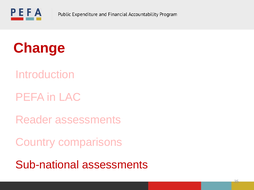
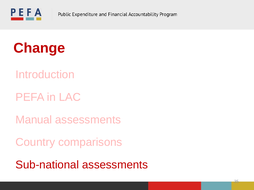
Reader: Reader -> Manual
